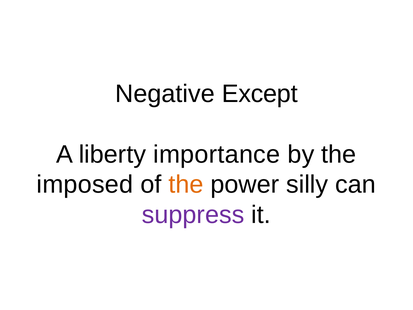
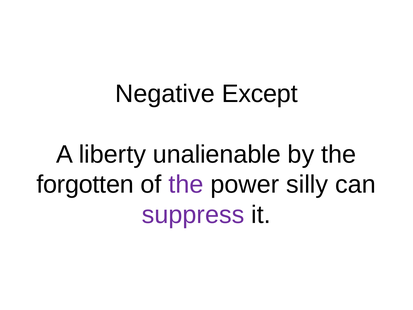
importance: importance -> unalienable
imposed: imposed -> forgotten
the at (186, 185) colour: orange -> purple
